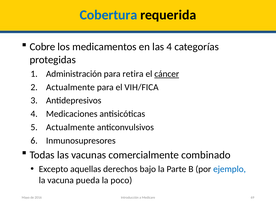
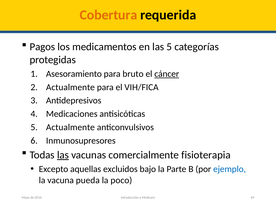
Cobertura colour: blue -> orange
Cobre: Cobre -> Pagos
las 4: 4 -> 5
Administración: Administración -> Asesoramiento
retira: retira -> bruto
las at (63, 155) underline: none -> present
combinado: combinado -> fisioterapia
derechos: derechos -> excluidos
